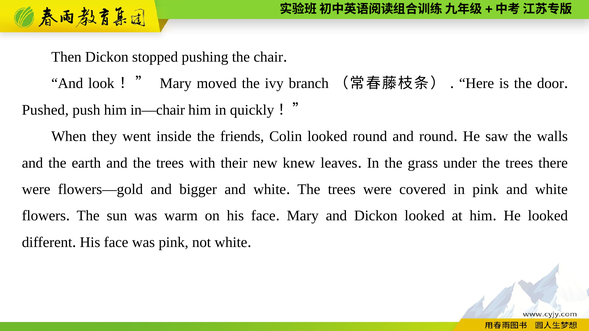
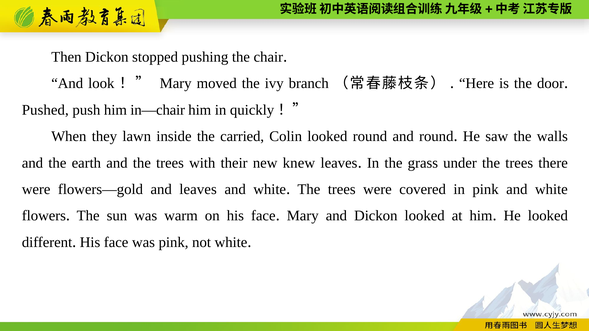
went: went -> lawn
friends: friends -> carried
and bigger: bigger -> leaves
